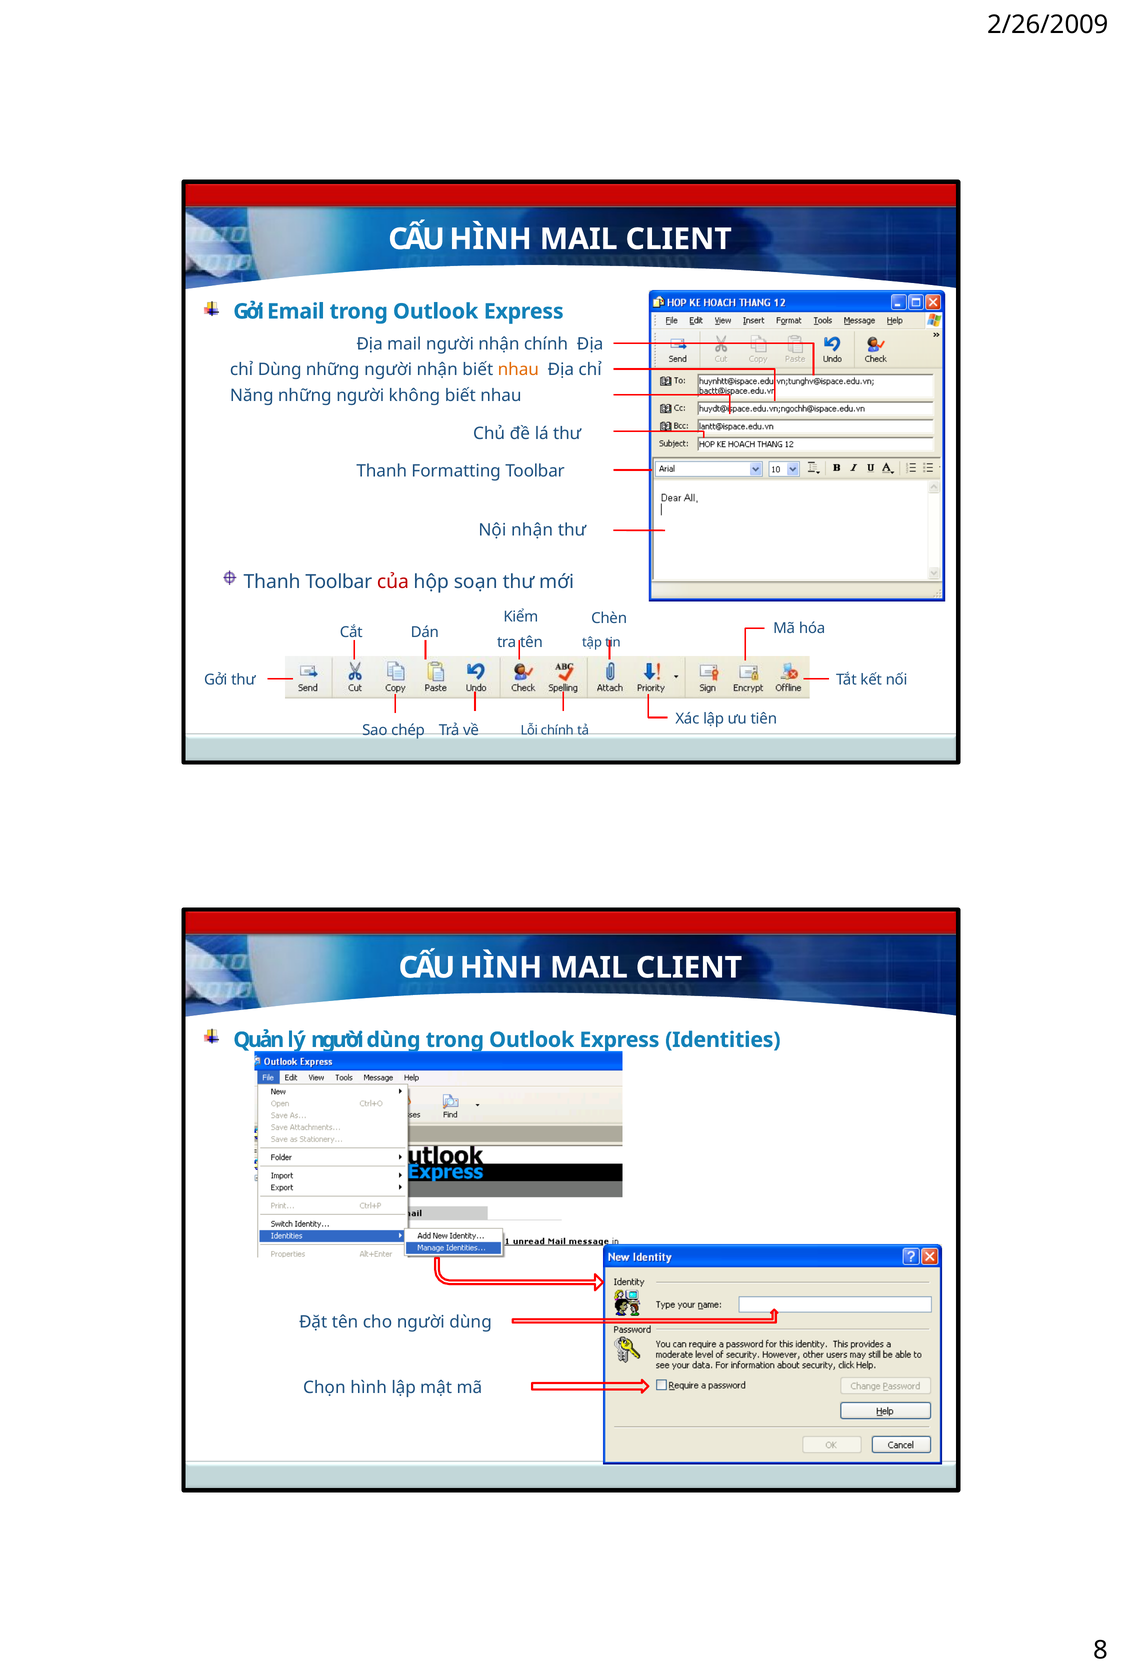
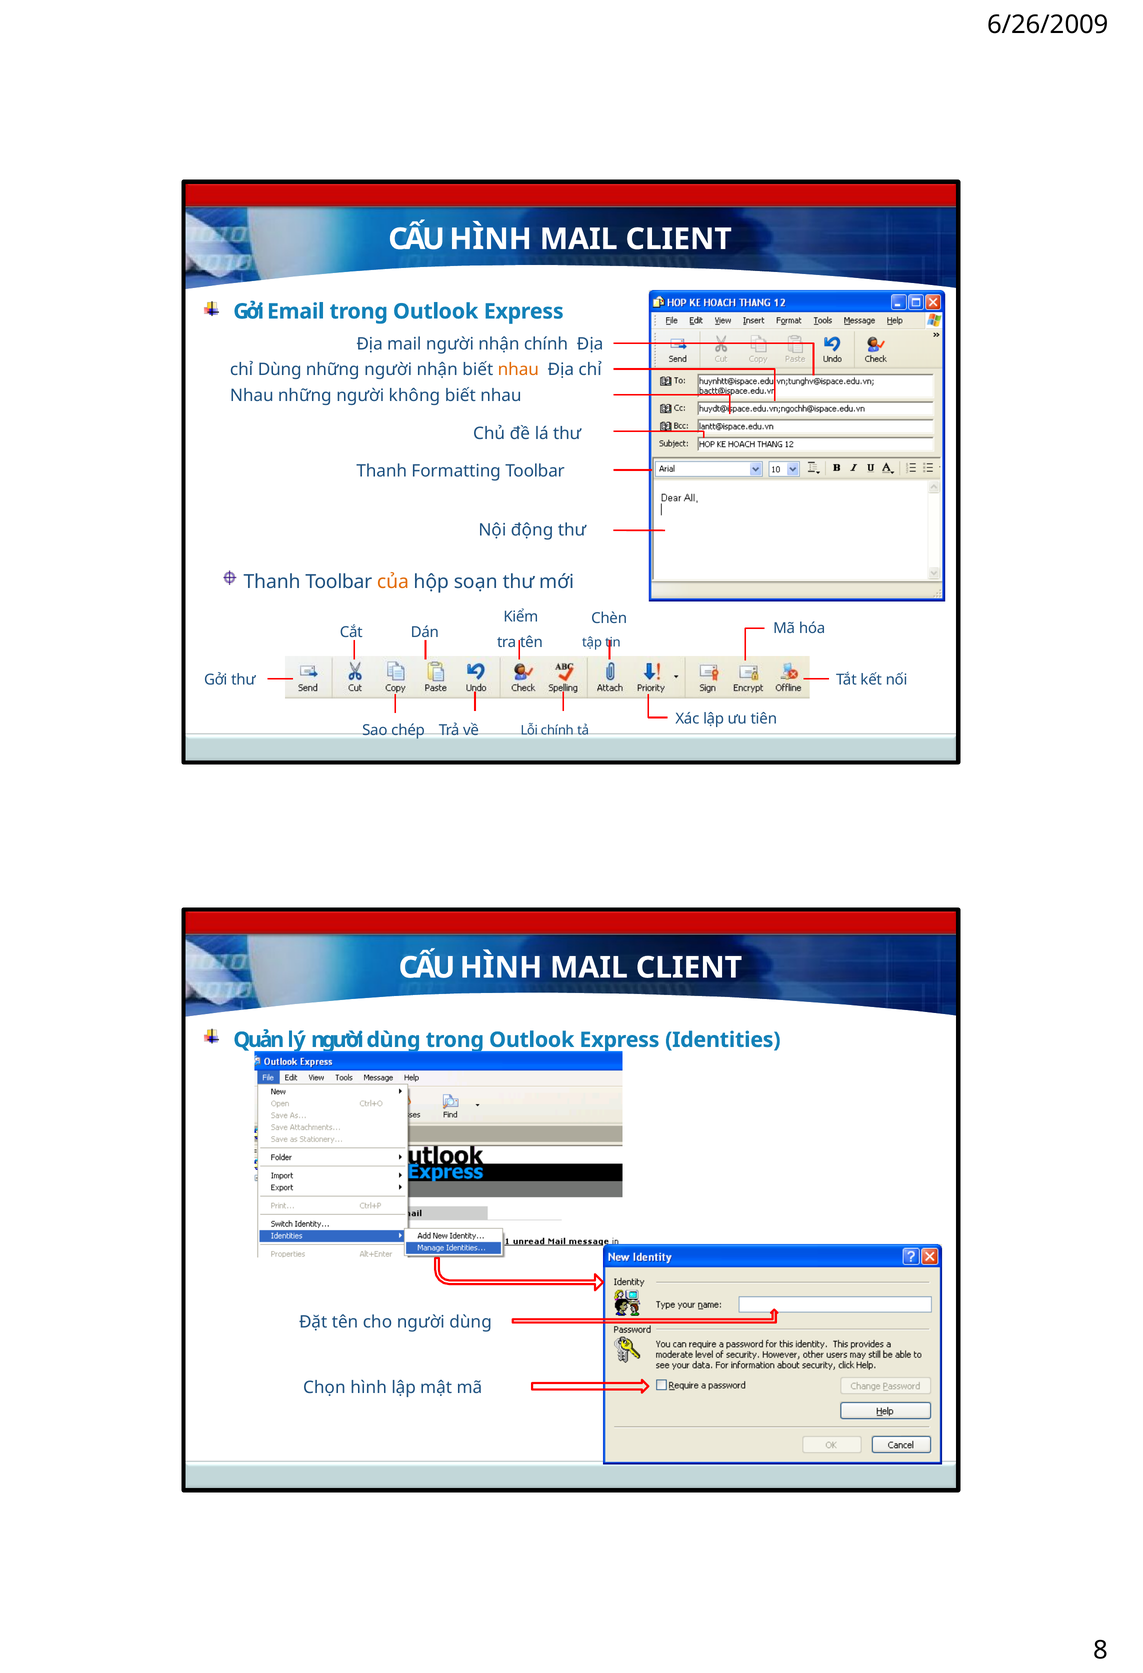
2/26/2009: 2/26/2009 -> 6/26/2009
Năng at (252, 396): Năng -> Nhau
Nội nhận: nhận -> động
của colour: red -> orange
